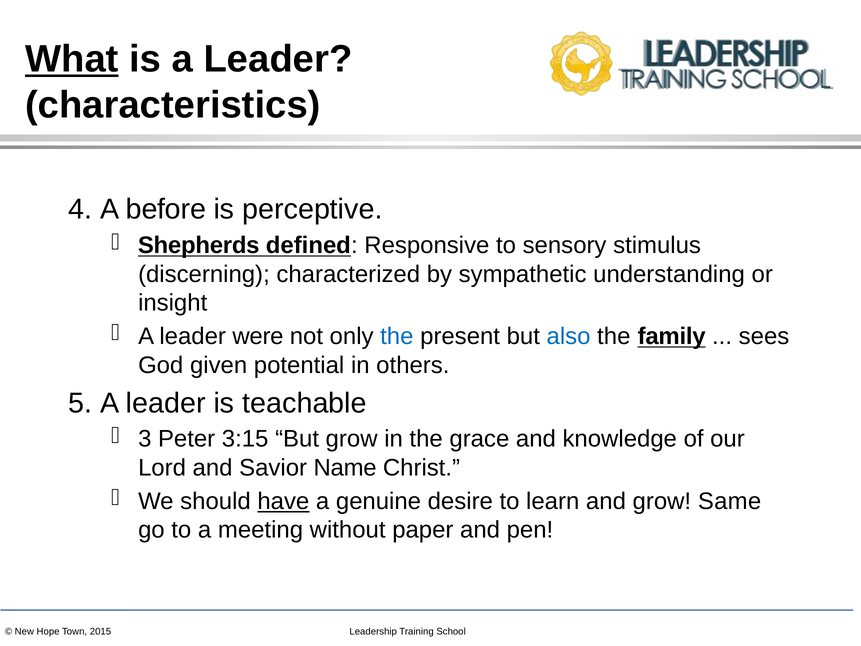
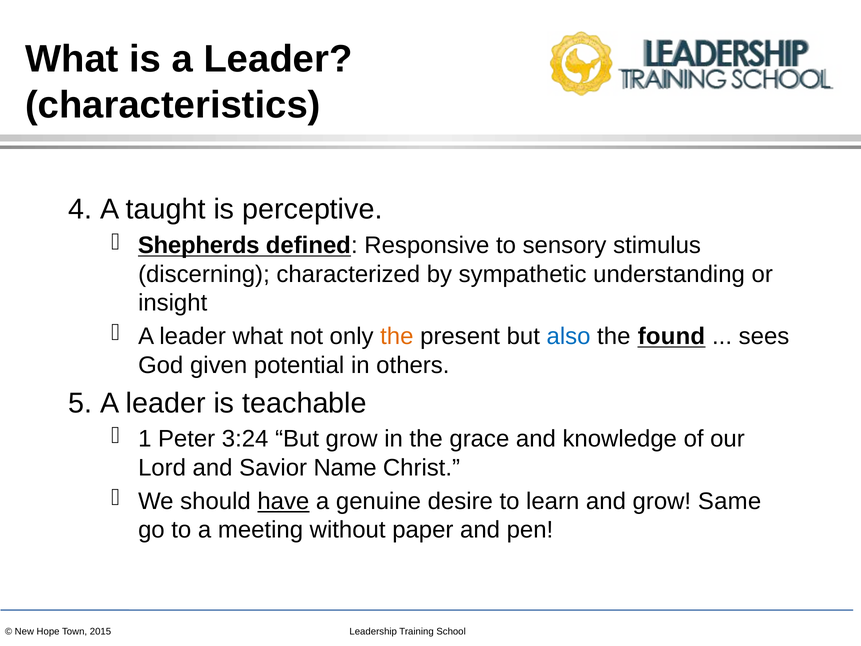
What at (72, 59) underline: present -> none
before: before -> taught
leader were: were -> what
the at (397, 336) colour: blue -> orange
family: family -> found
3: 3 -> 1
3:15: 3:15 -> 3:24
